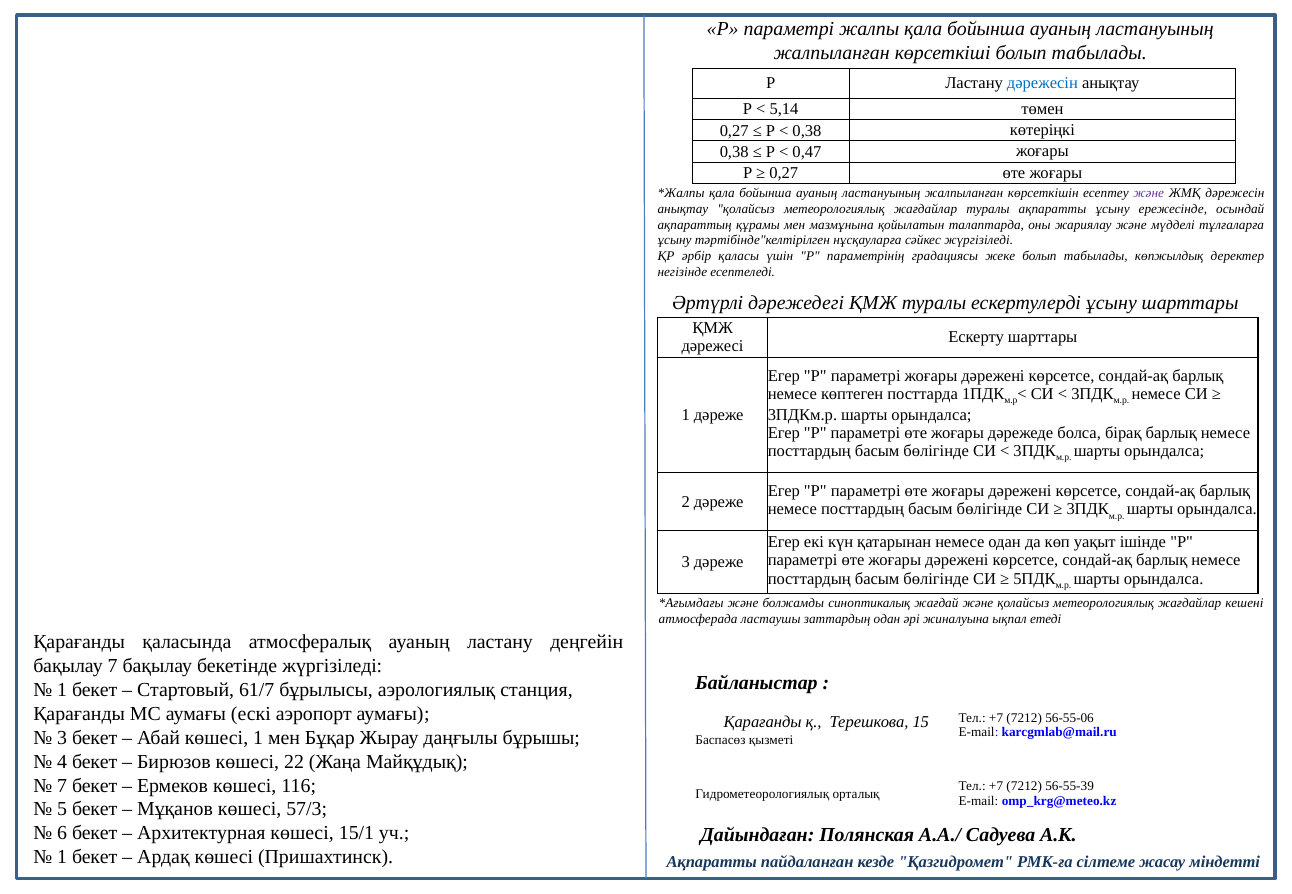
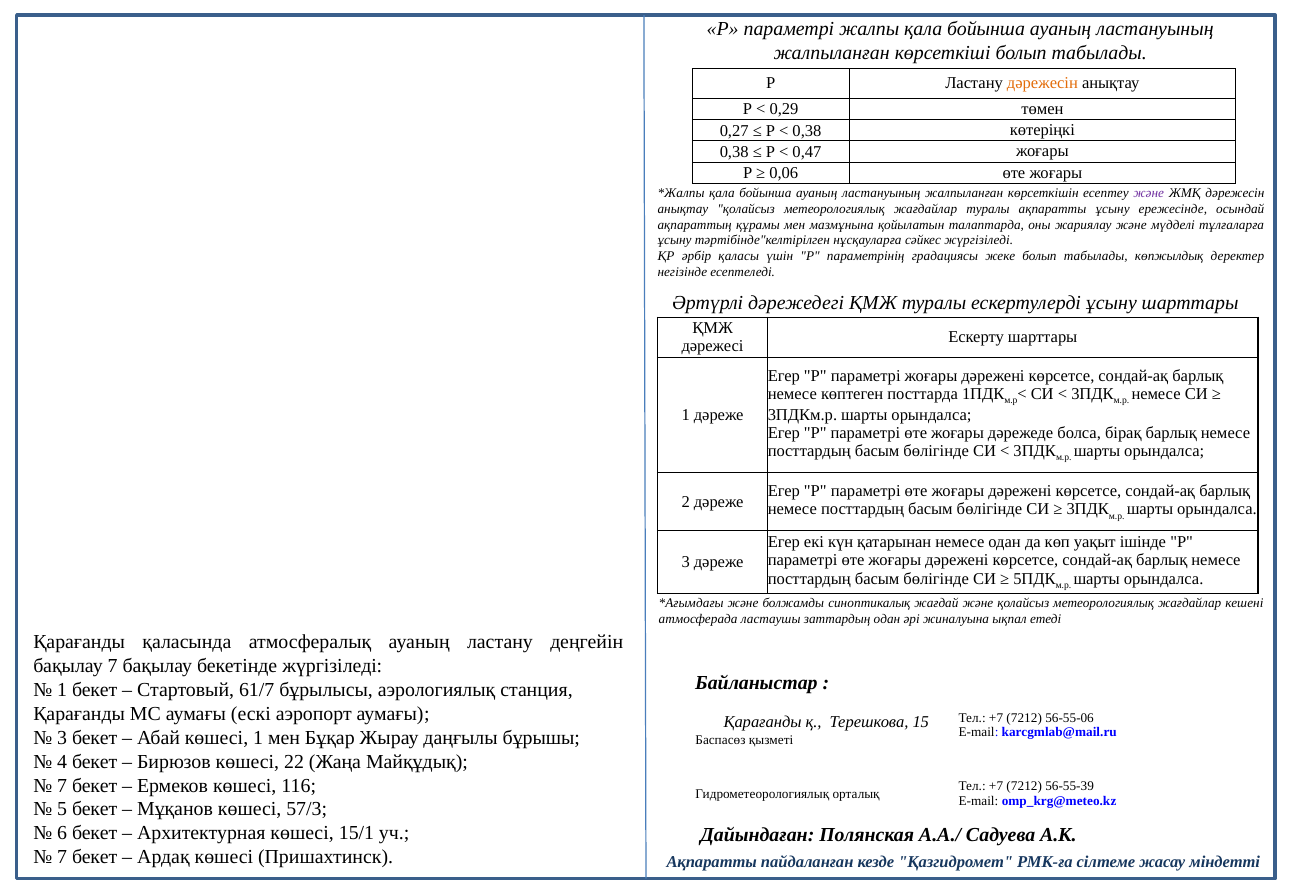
дәрежесін at (1042, 84) colour: blue -> orange
5,14: 5,14 -> 0,29
0,27 at (784, 173): 0,27 -> 0,06
1 at (62, 857): 1 -> 7
